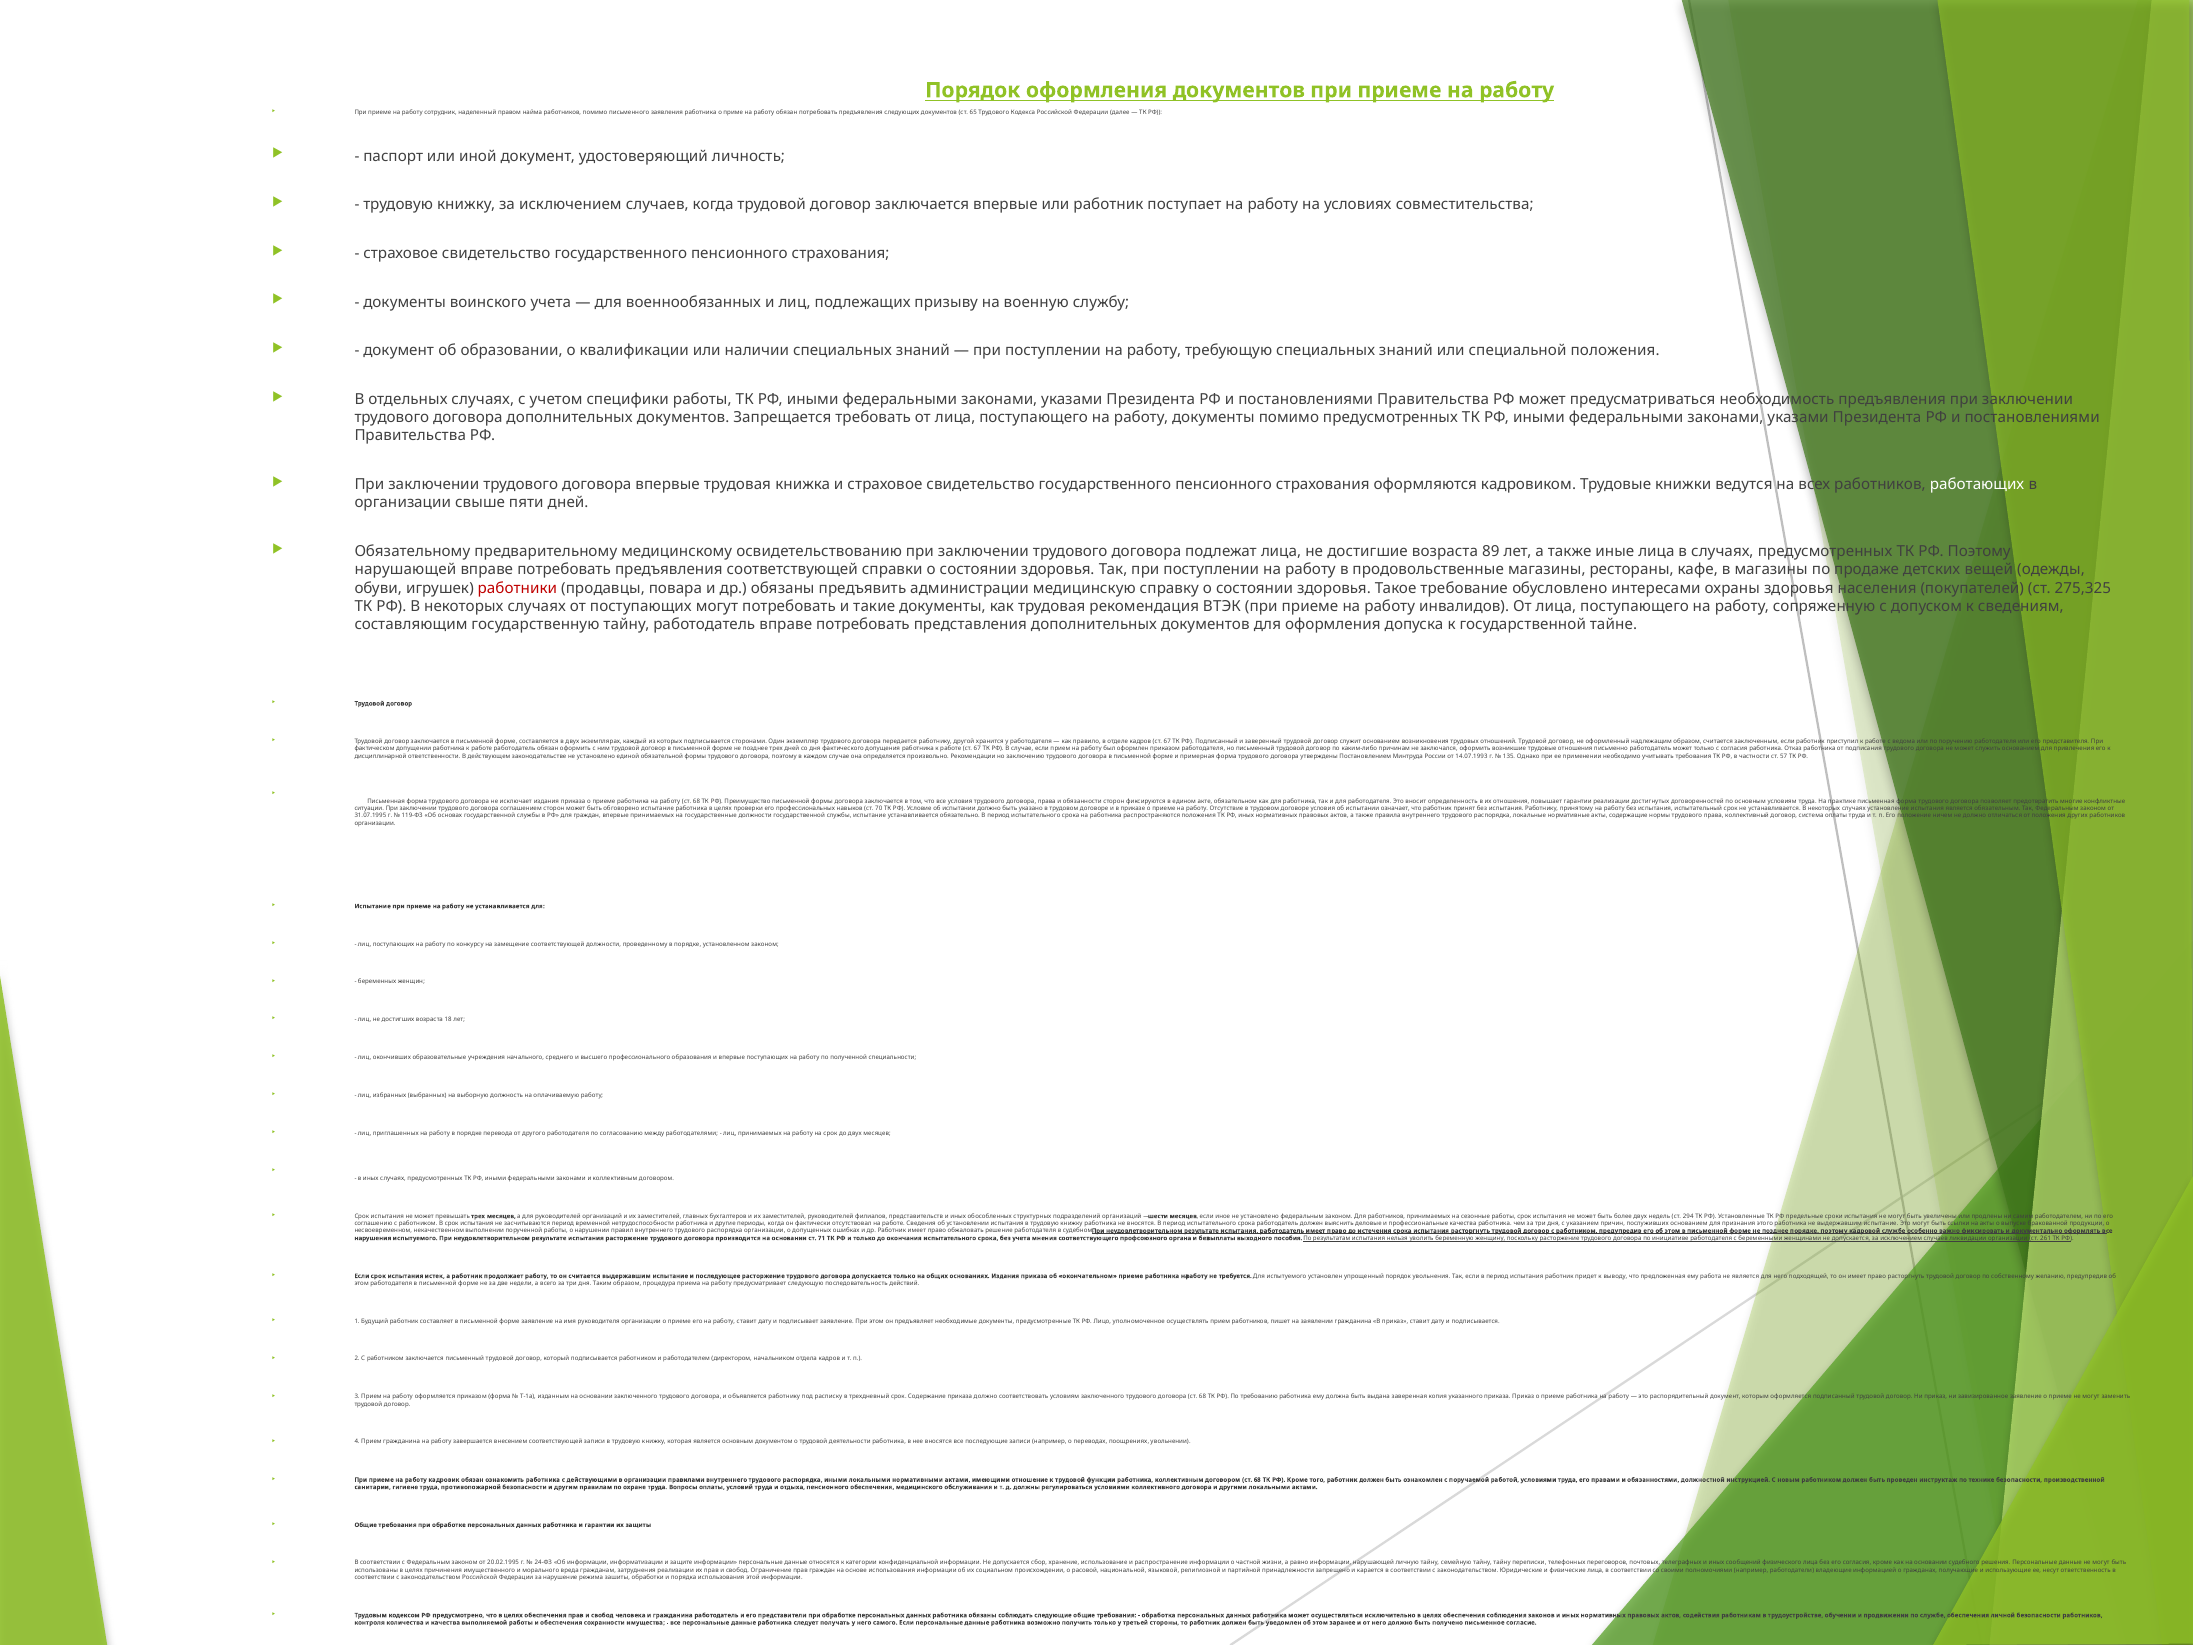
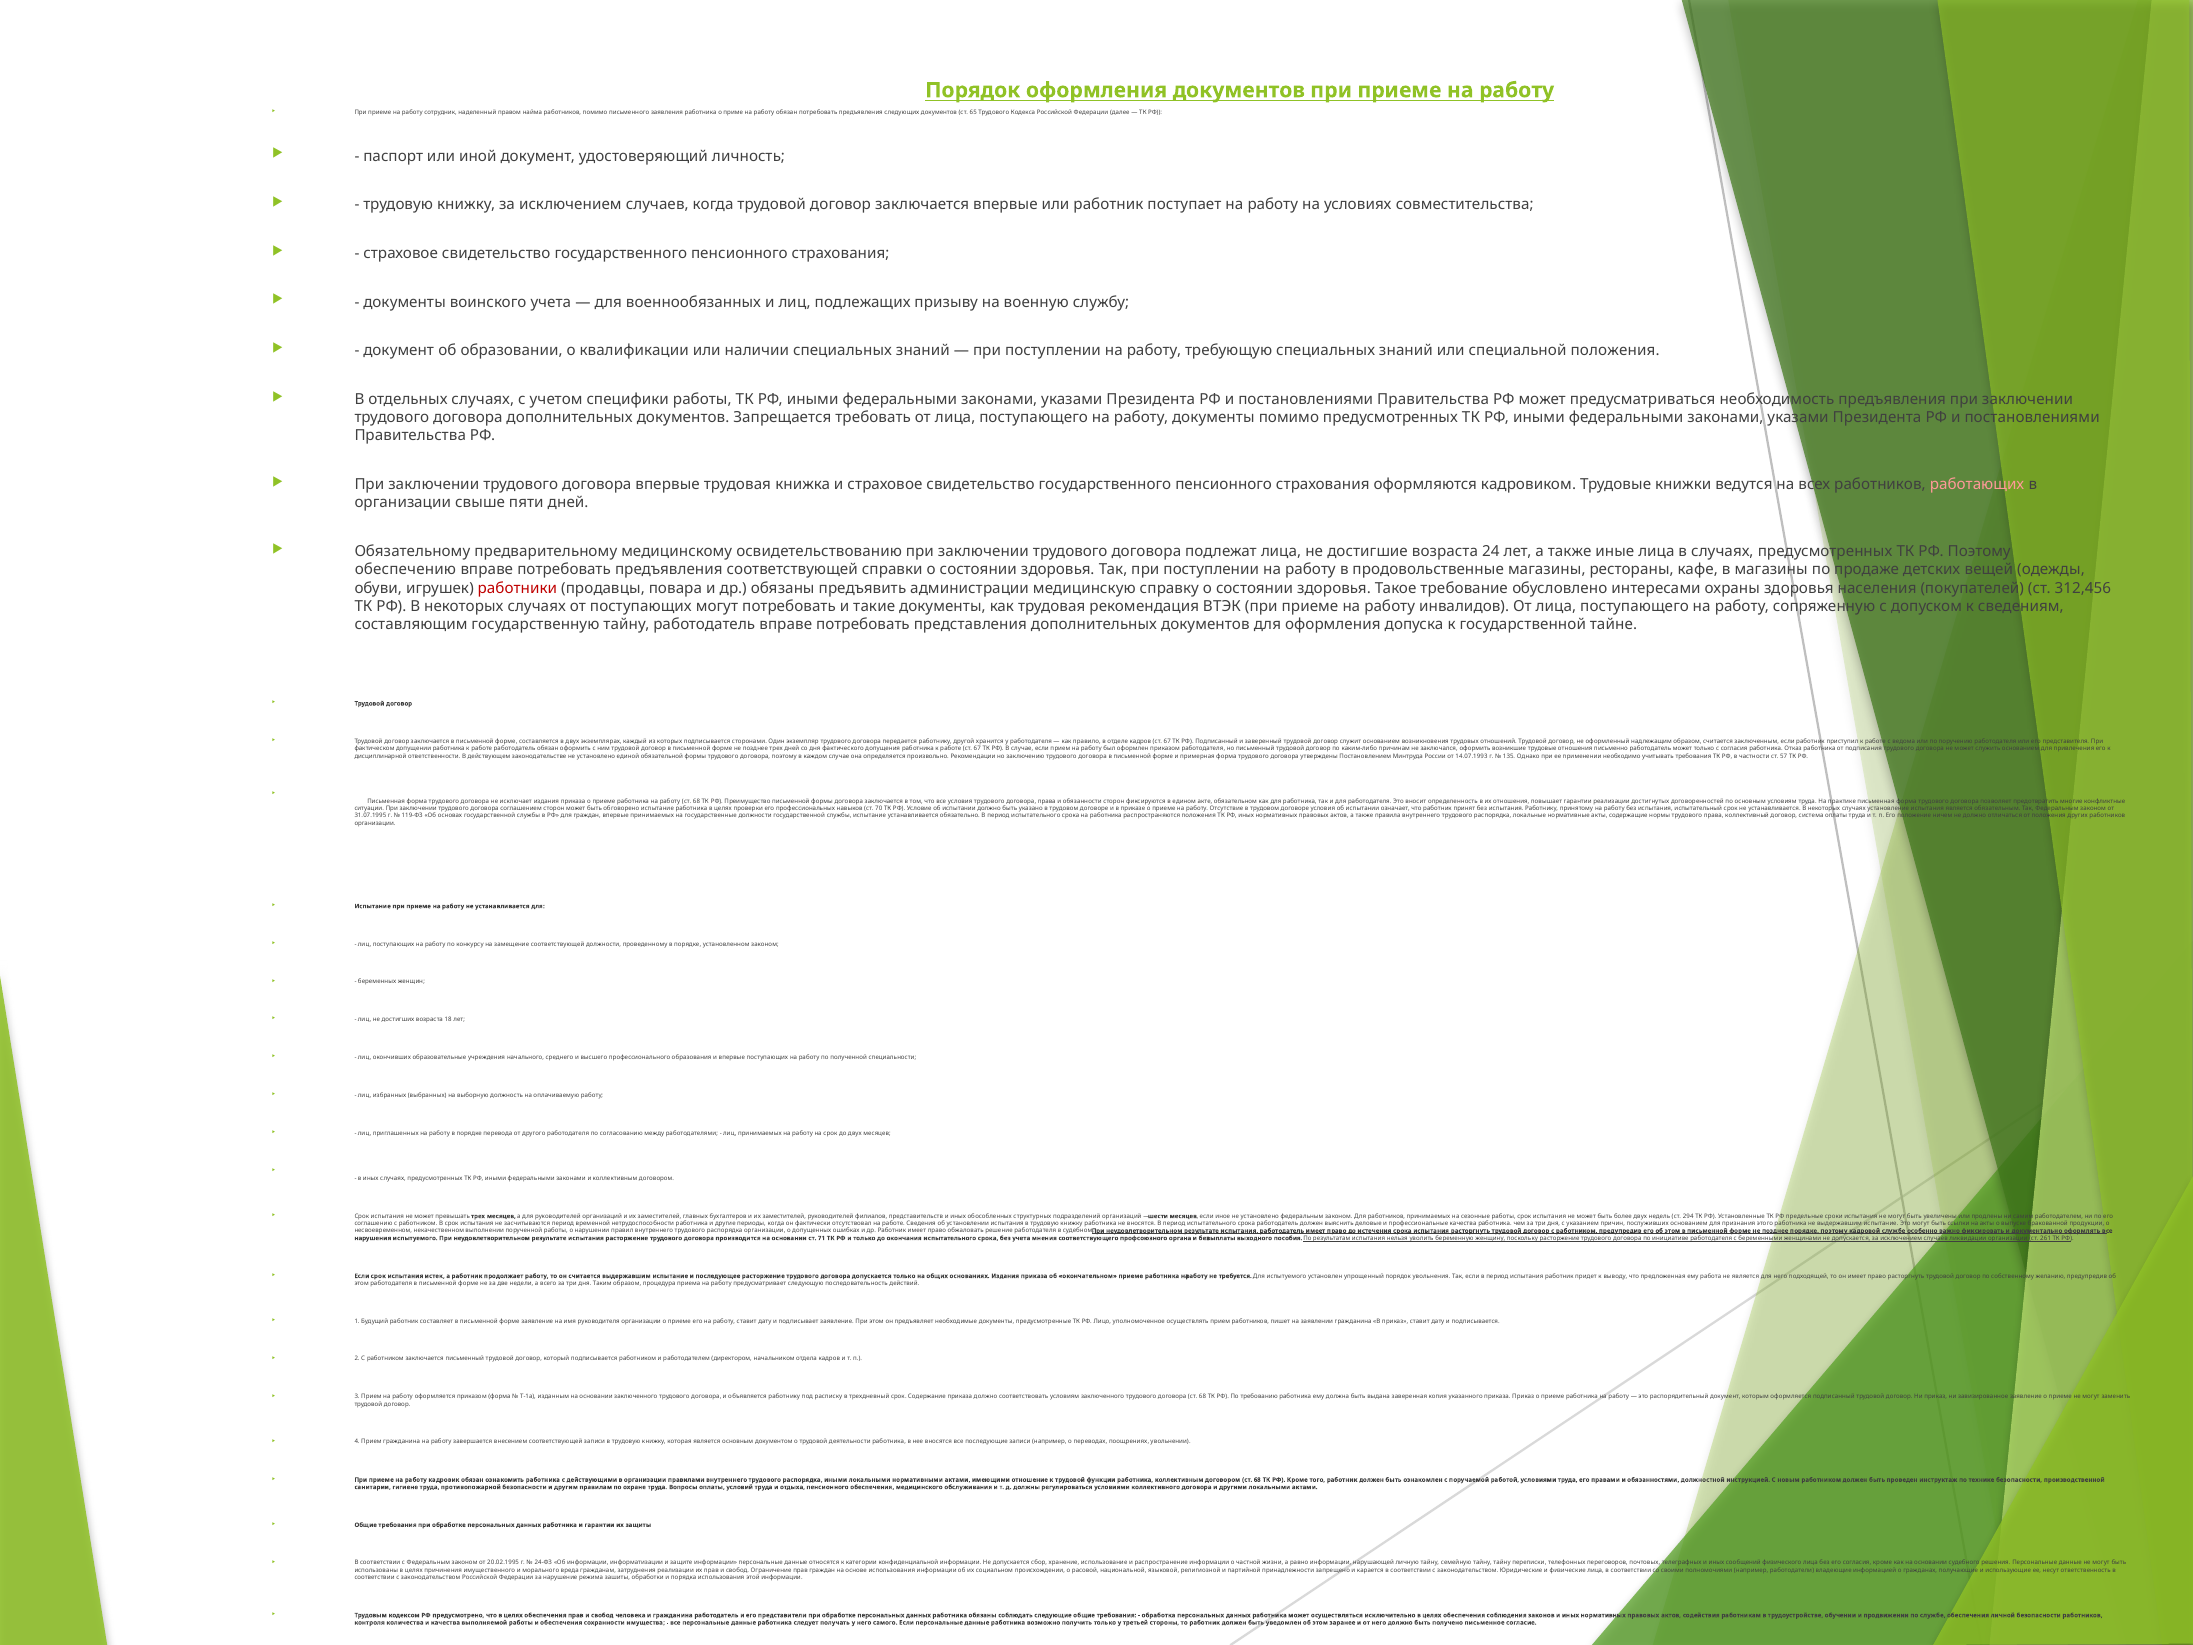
работающих colour: white -> pink
89: 89 -> 24
нарушающей at (405, 570): нарушающей -> обеспечению
275,325: 275,325 -> 312,456
